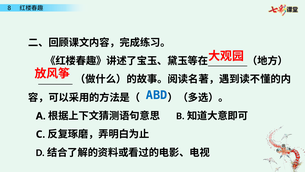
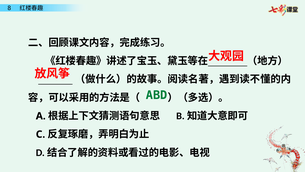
ABD colour: blue -> green
